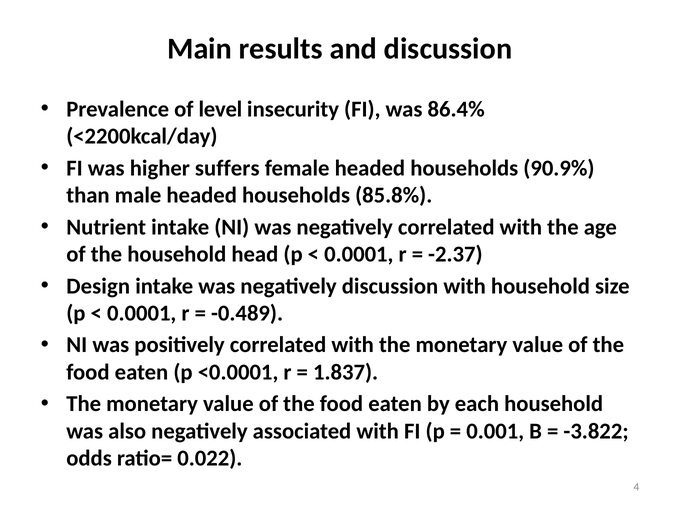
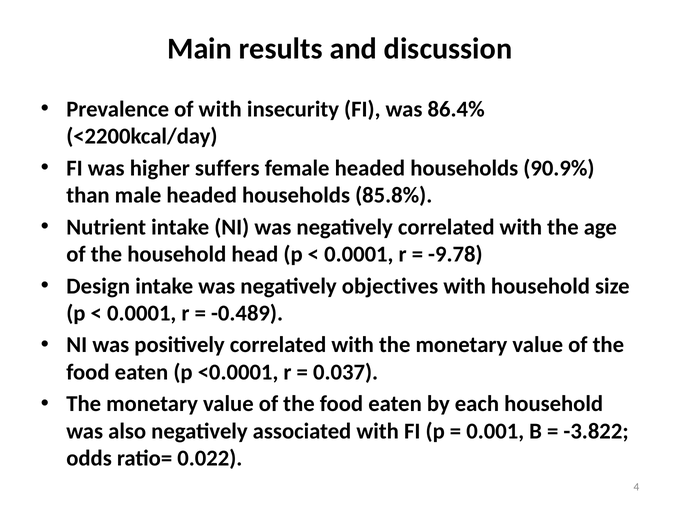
of level: level -> with
-2.37: -2.37 -> -9.78
negatively discussion: discussion -> objectives
1.837: 1.837 -> 0.037
